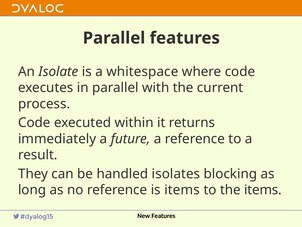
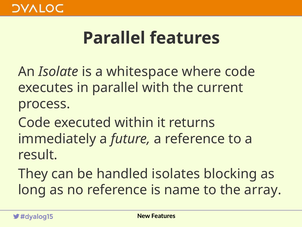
is items: items -> name
the items: items -> array
